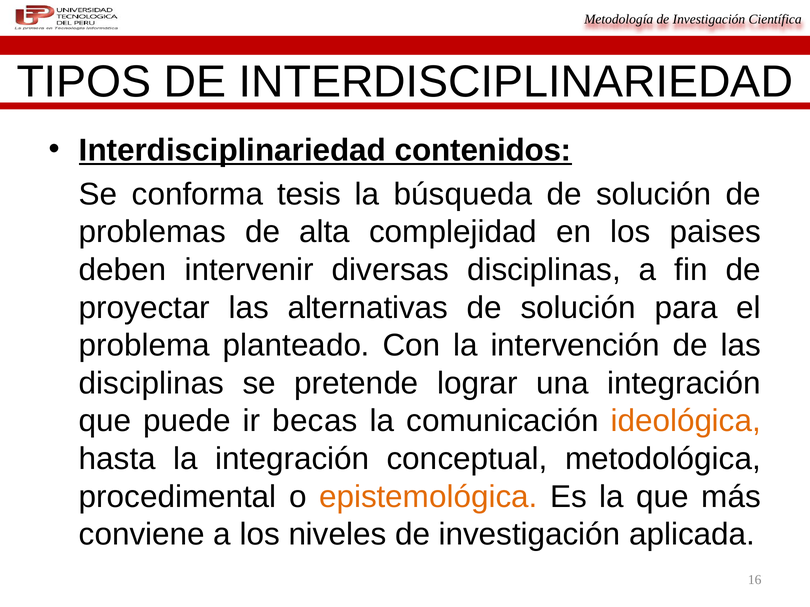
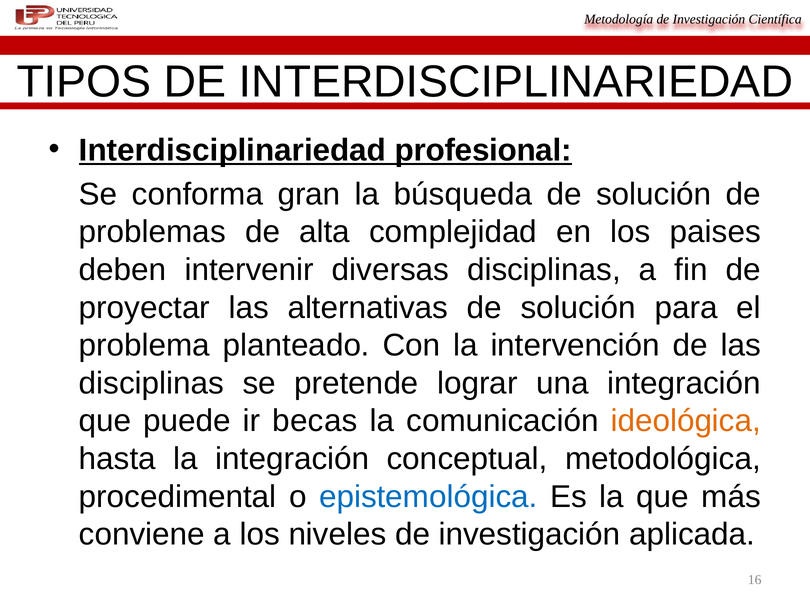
contenidos: contenidos -> profesional
tesis: tesis -> gran
epistemológica colour: orange -> blue
